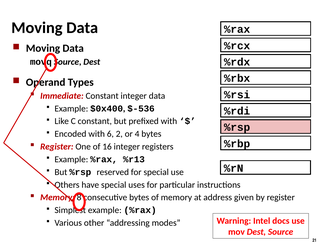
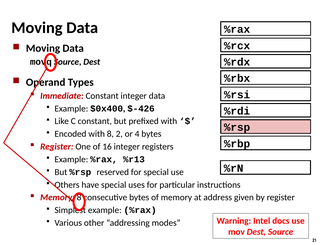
$-536: $-536 -> $-426
with 6: 6 -> 8
